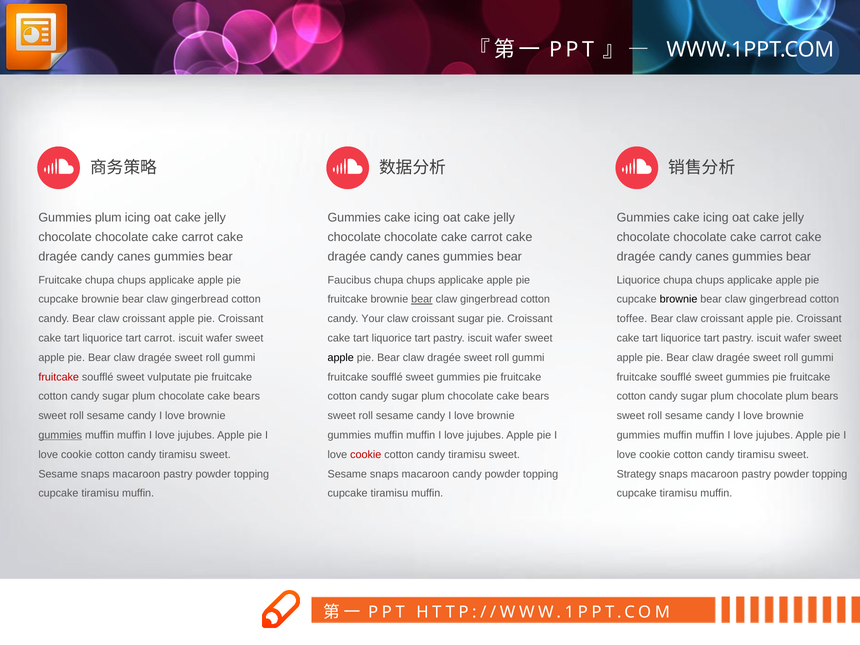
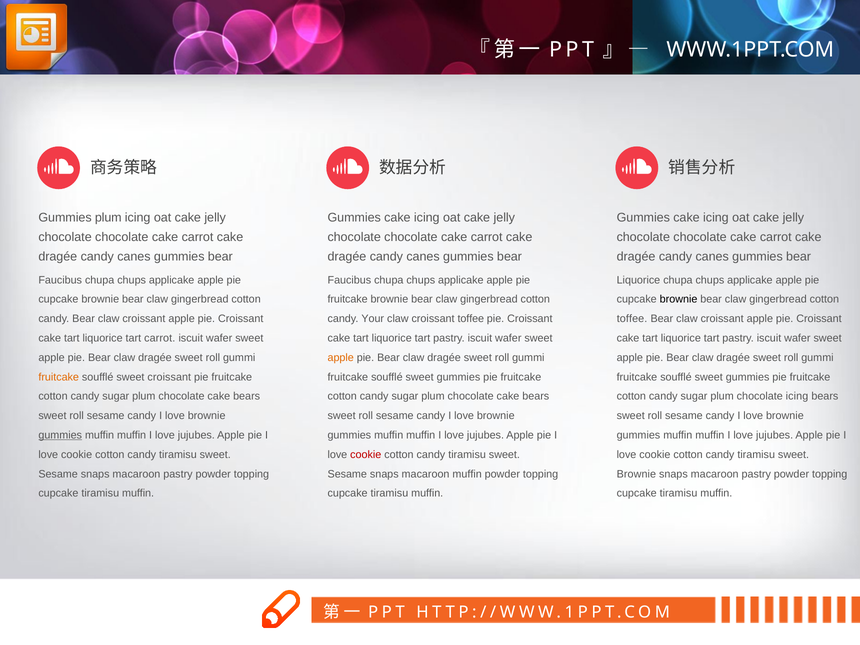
Fruitcake at (60, 280): Fruitcake -> Faucibus
bear at (422, 299) underline: present -> none
croissant sugar: sugar -> toffee
apple at (341, 358) colour: black -> orange
fruitcake at (59, 377) colour: red -> orange
sweet vulputate: vulputate -> croissant
chocolate plum: plum -> icing
macaroon candy: candy -> muffin
Strategy at (636, 474): Strategy -> Brownie
